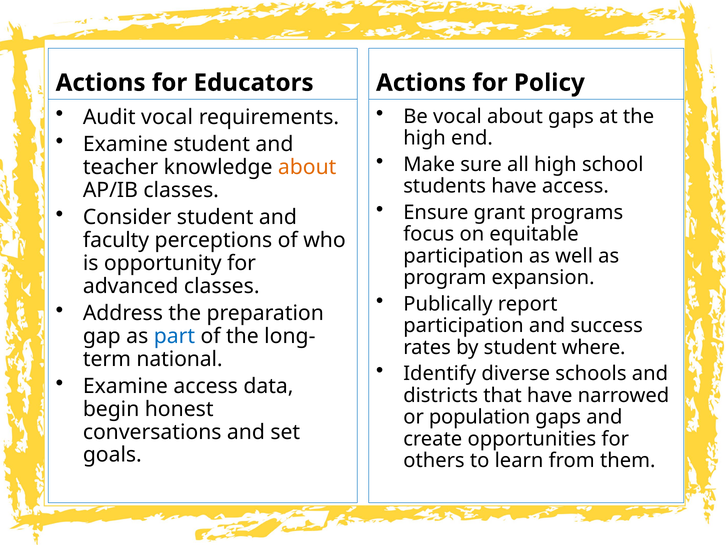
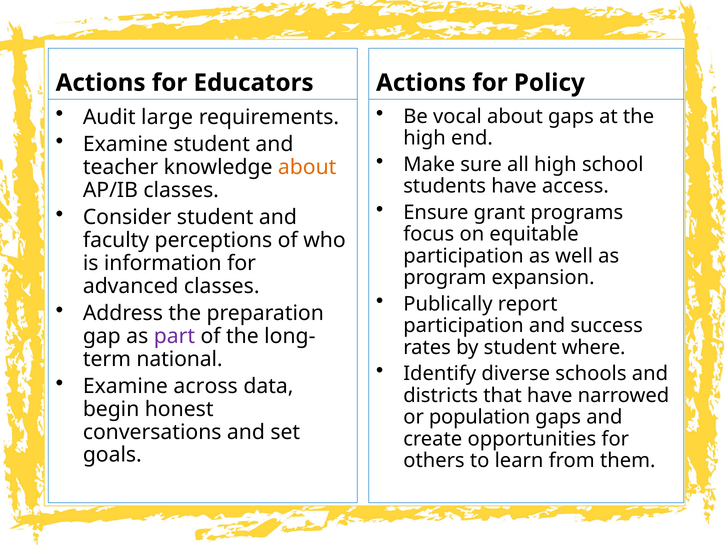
Audit vocal: vocal -> large
opportunity: opportunity -> information
part colour: blue -> purple
Examine access: access -> across
